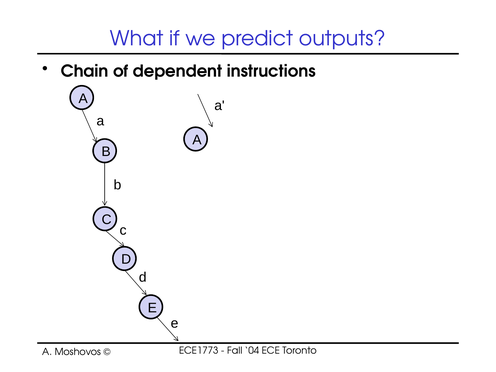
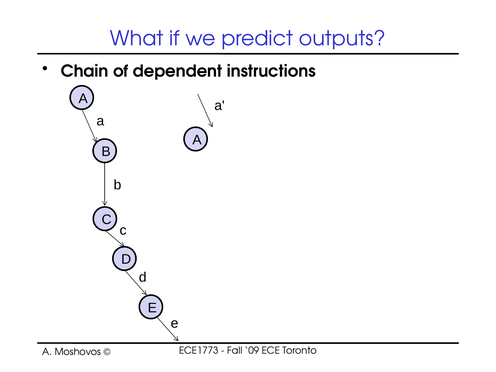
04: 04 -> 09
